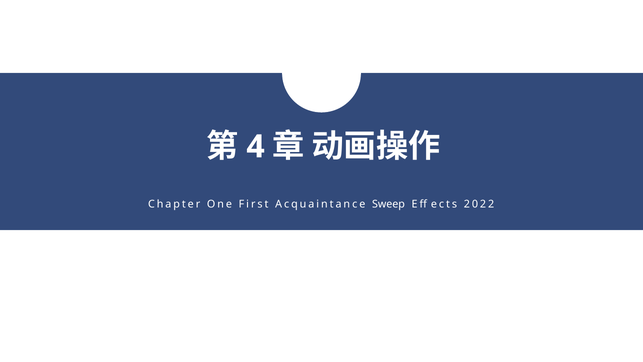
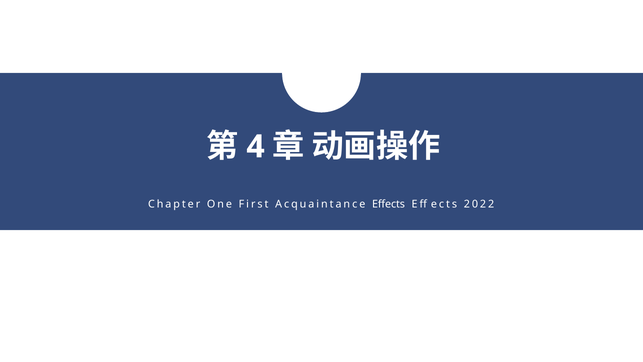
Sweep: Sweep -> Effects
